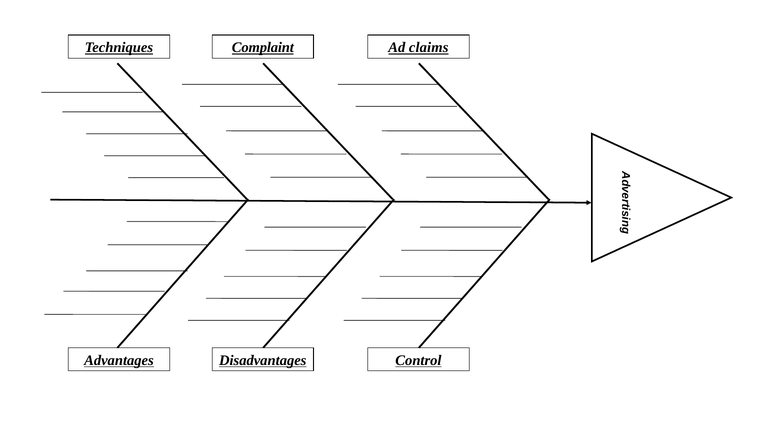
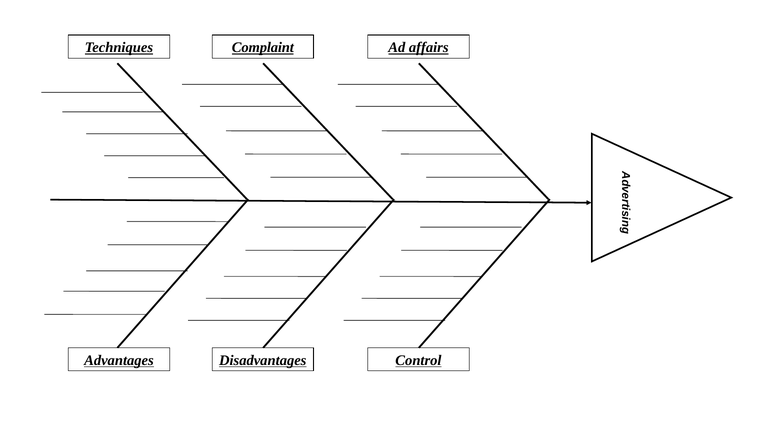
claims: claims -> affairs
